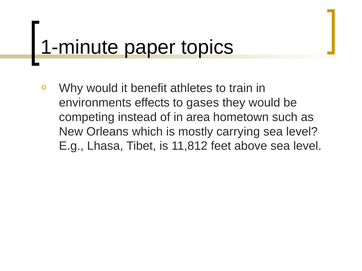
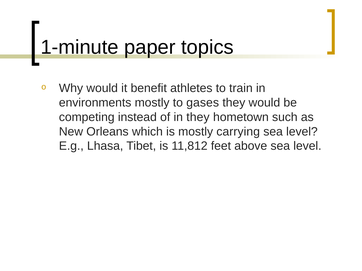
environments effects: effects -> mostly
in area: area -> they
